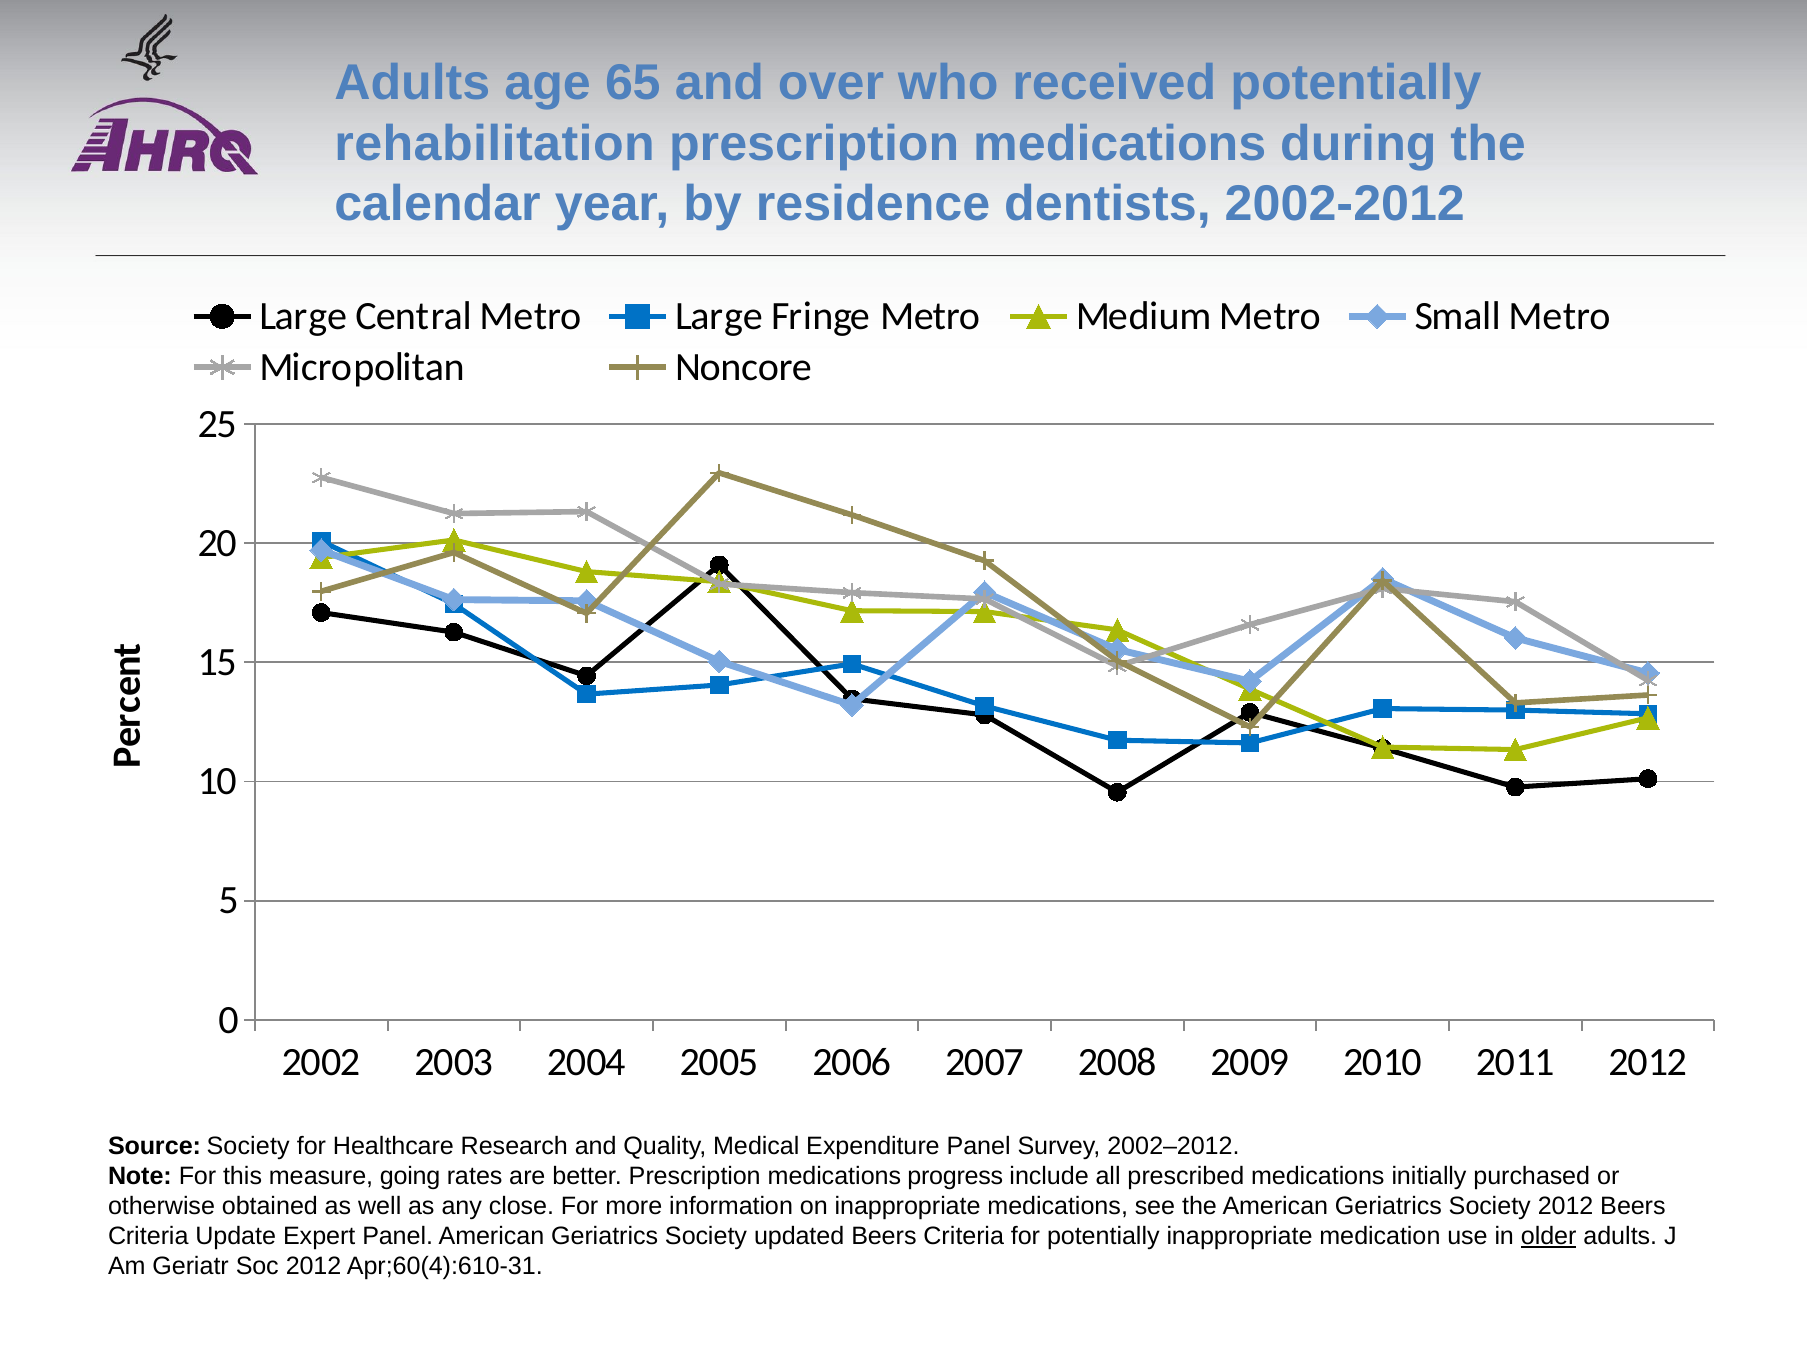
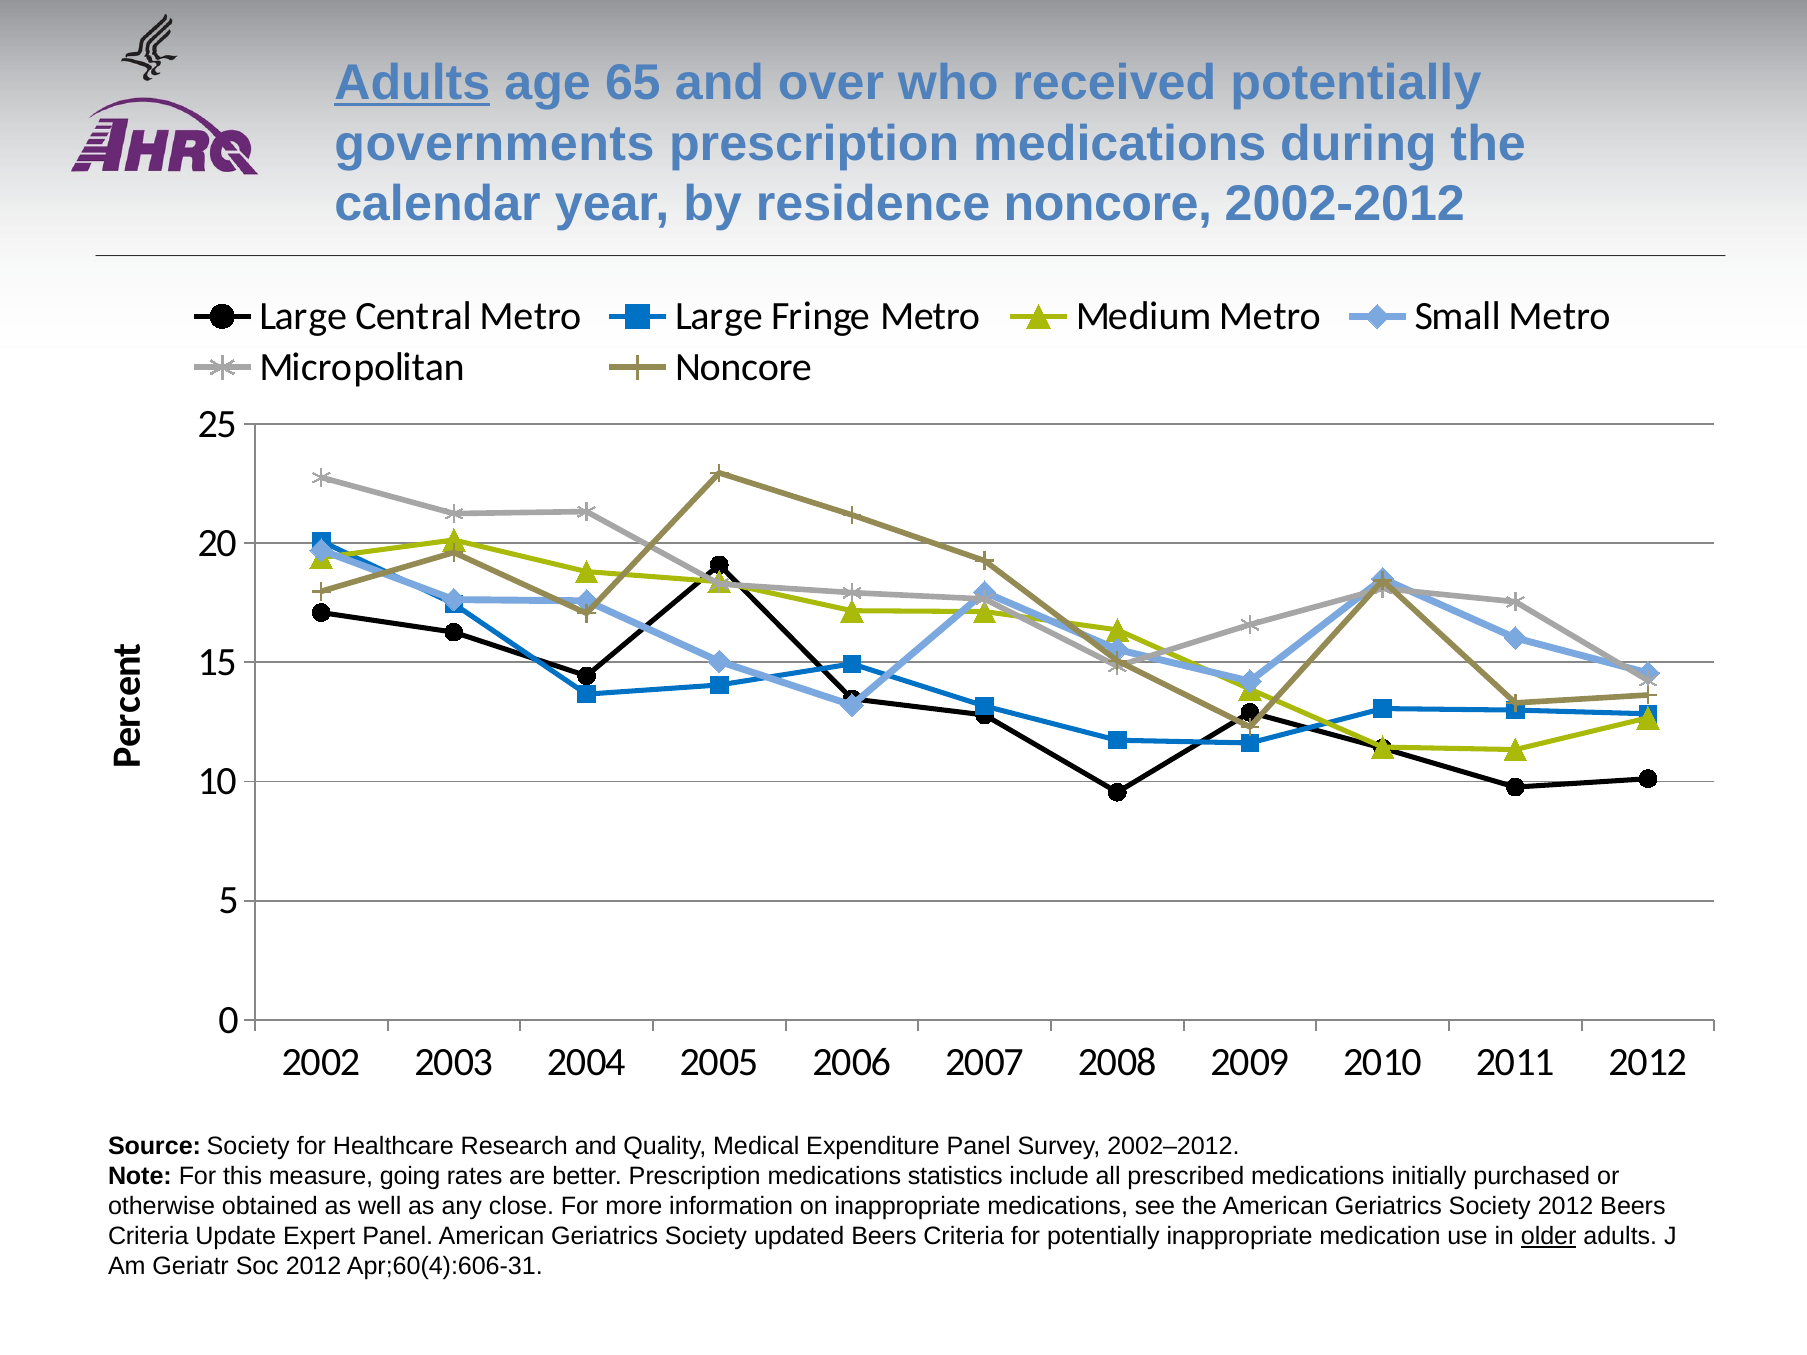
Adults at (412, 83) underline: none -> present
rehabilitation: rehabilitation -> governments
residence dentists: dentists -> noncore
progress: progress -> statistics
Apr;60(4):610-31: Apr;60(4):610-31 -> Apr;60(4):606-31
